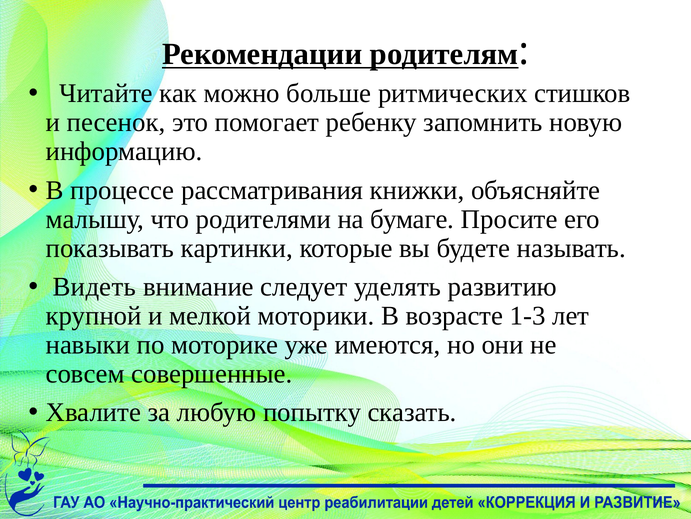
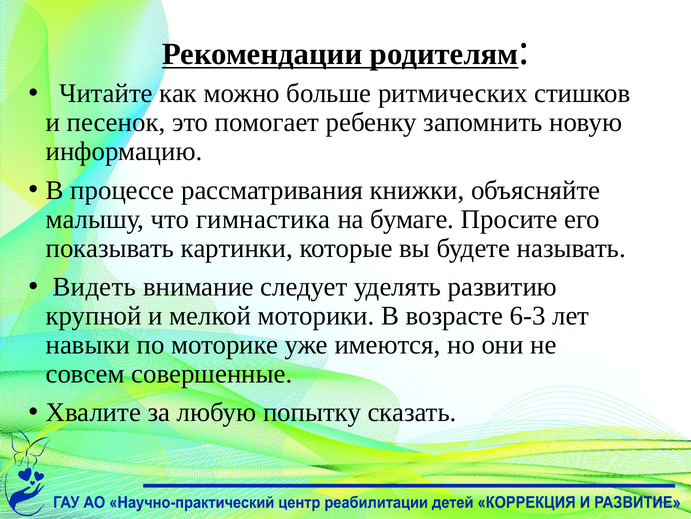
родителями: родителями -> гимнастика
1-3: 1-3 -> 6-3
